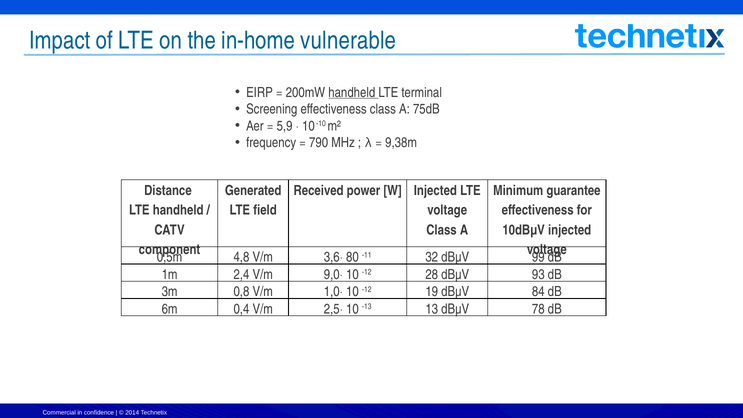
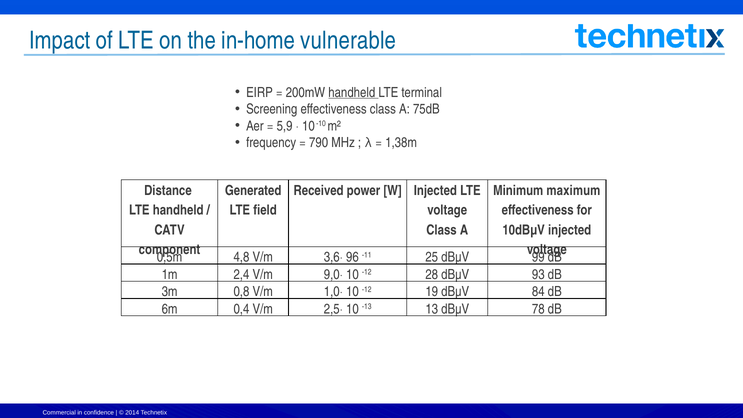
9,38m: 9,38m -> 1,38m
guarantee: guarantee -> maximum
80: 80 -> 96
32: 32 -> 25
